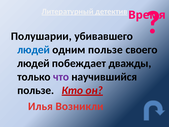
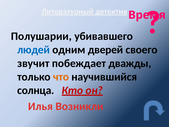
одним пользе: пользе -> дверей
людей at (33, 63): людей -> звучит
что colour: purple -> orange
пользе at (36, 90): пользе -> солнца
